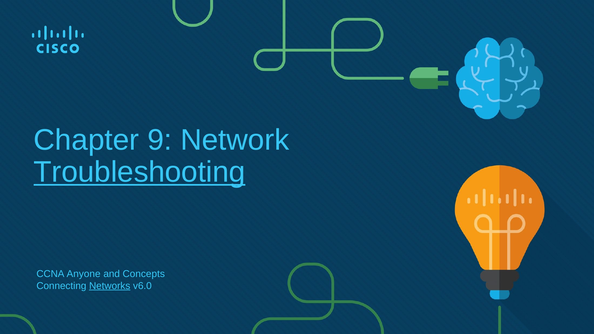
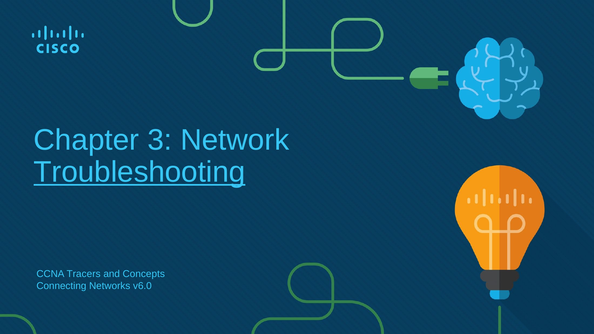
9: 9 -> 3
Anyone: Anyone -> Tracers
Networks underline: present -> none
